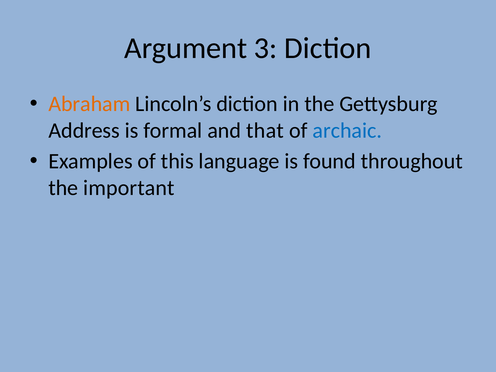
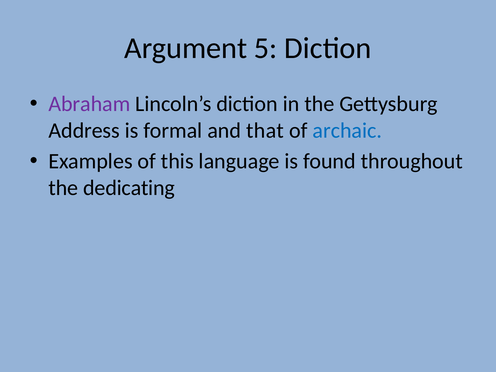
3: 3 -> 5
Abraham colour: orange -> purple
important: important -> dedicating
